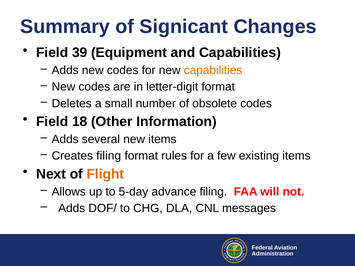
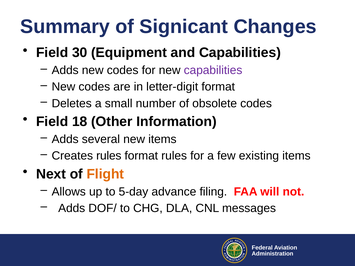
39: 39 -> 30
capabilities at (213, 70) colour: orange -> purple
Creates filing: filing -> rules
